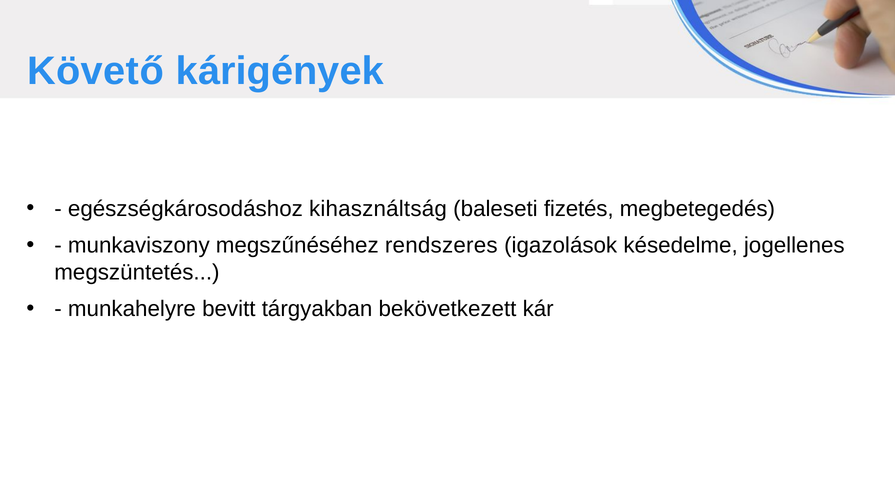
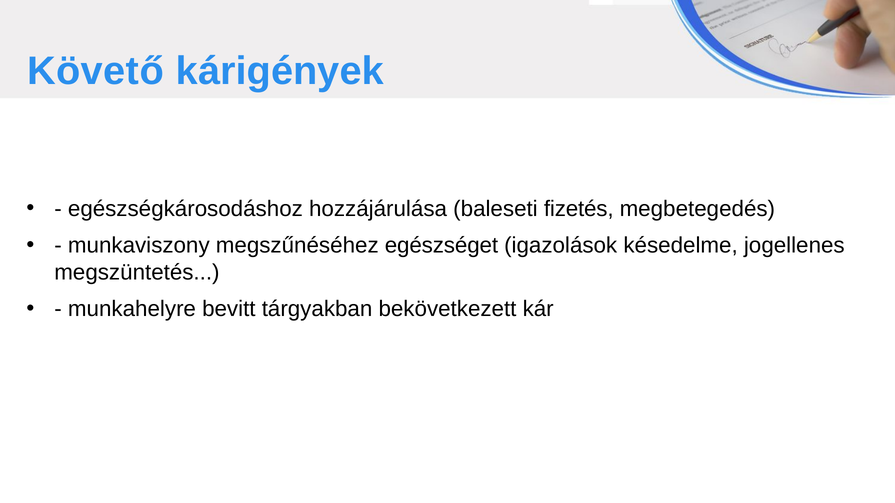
kihasználtság: kihasználtság -> hozzájárulása
rendszeres: rendszeres -> egészséget
